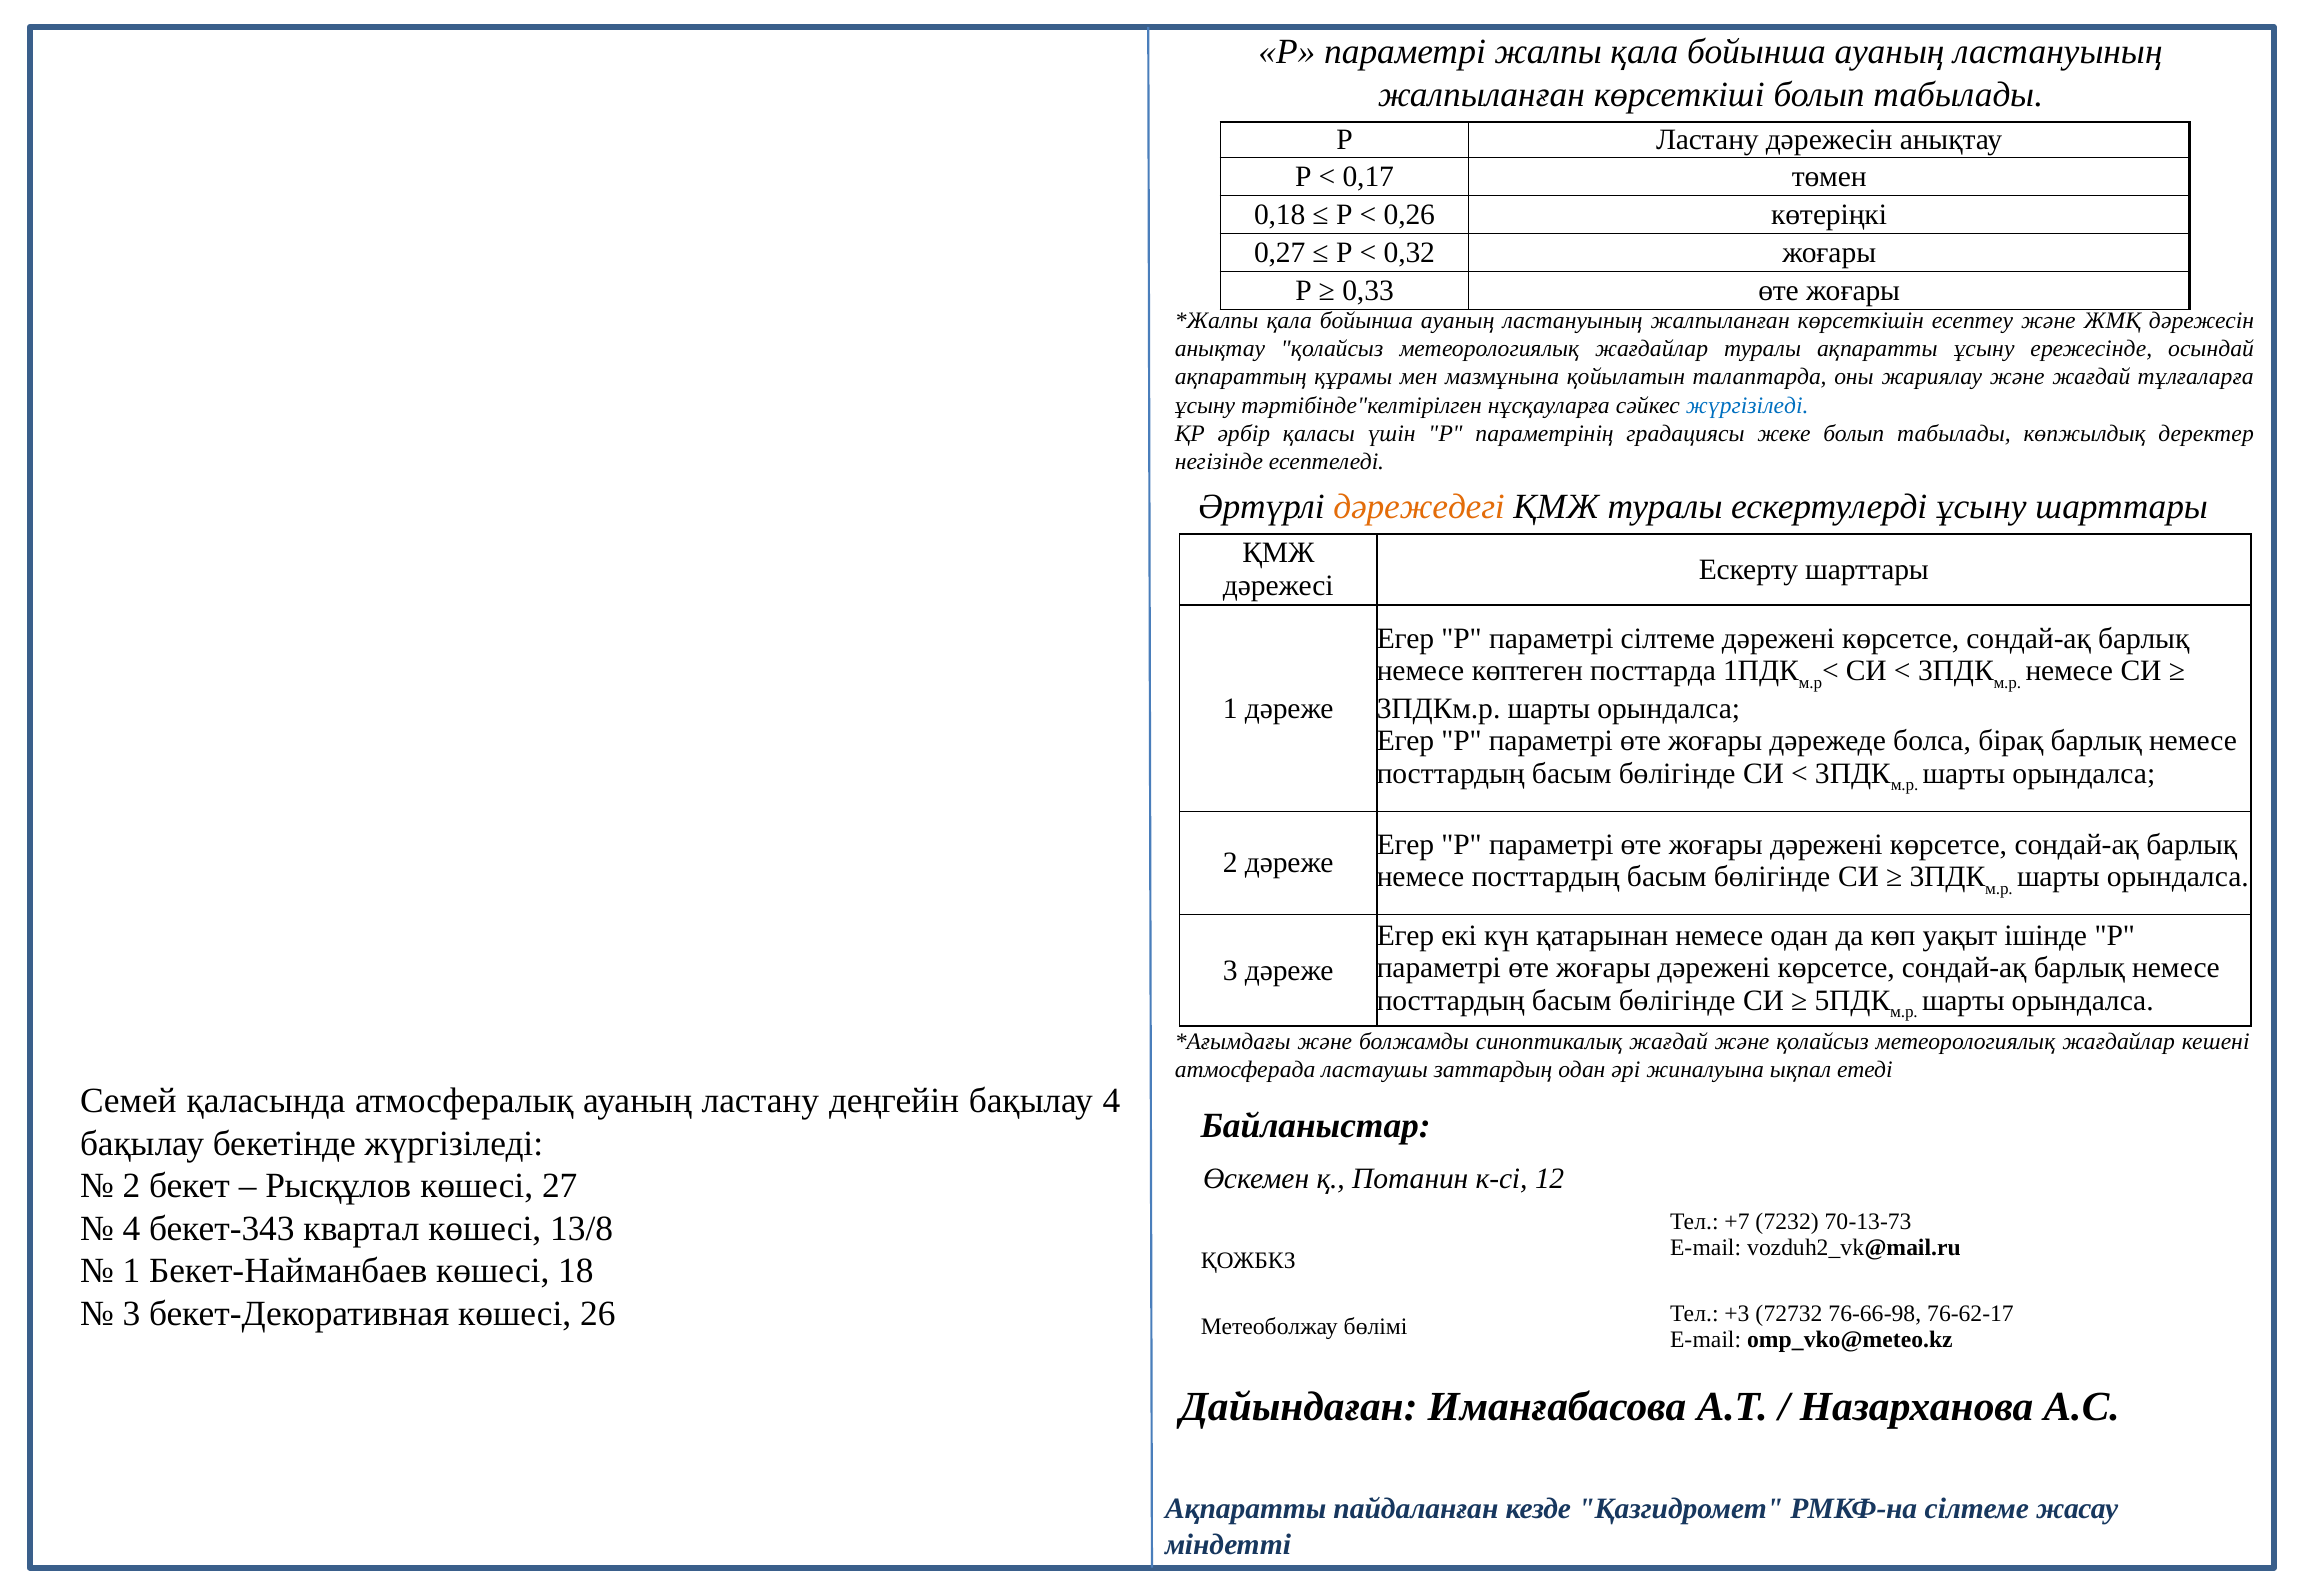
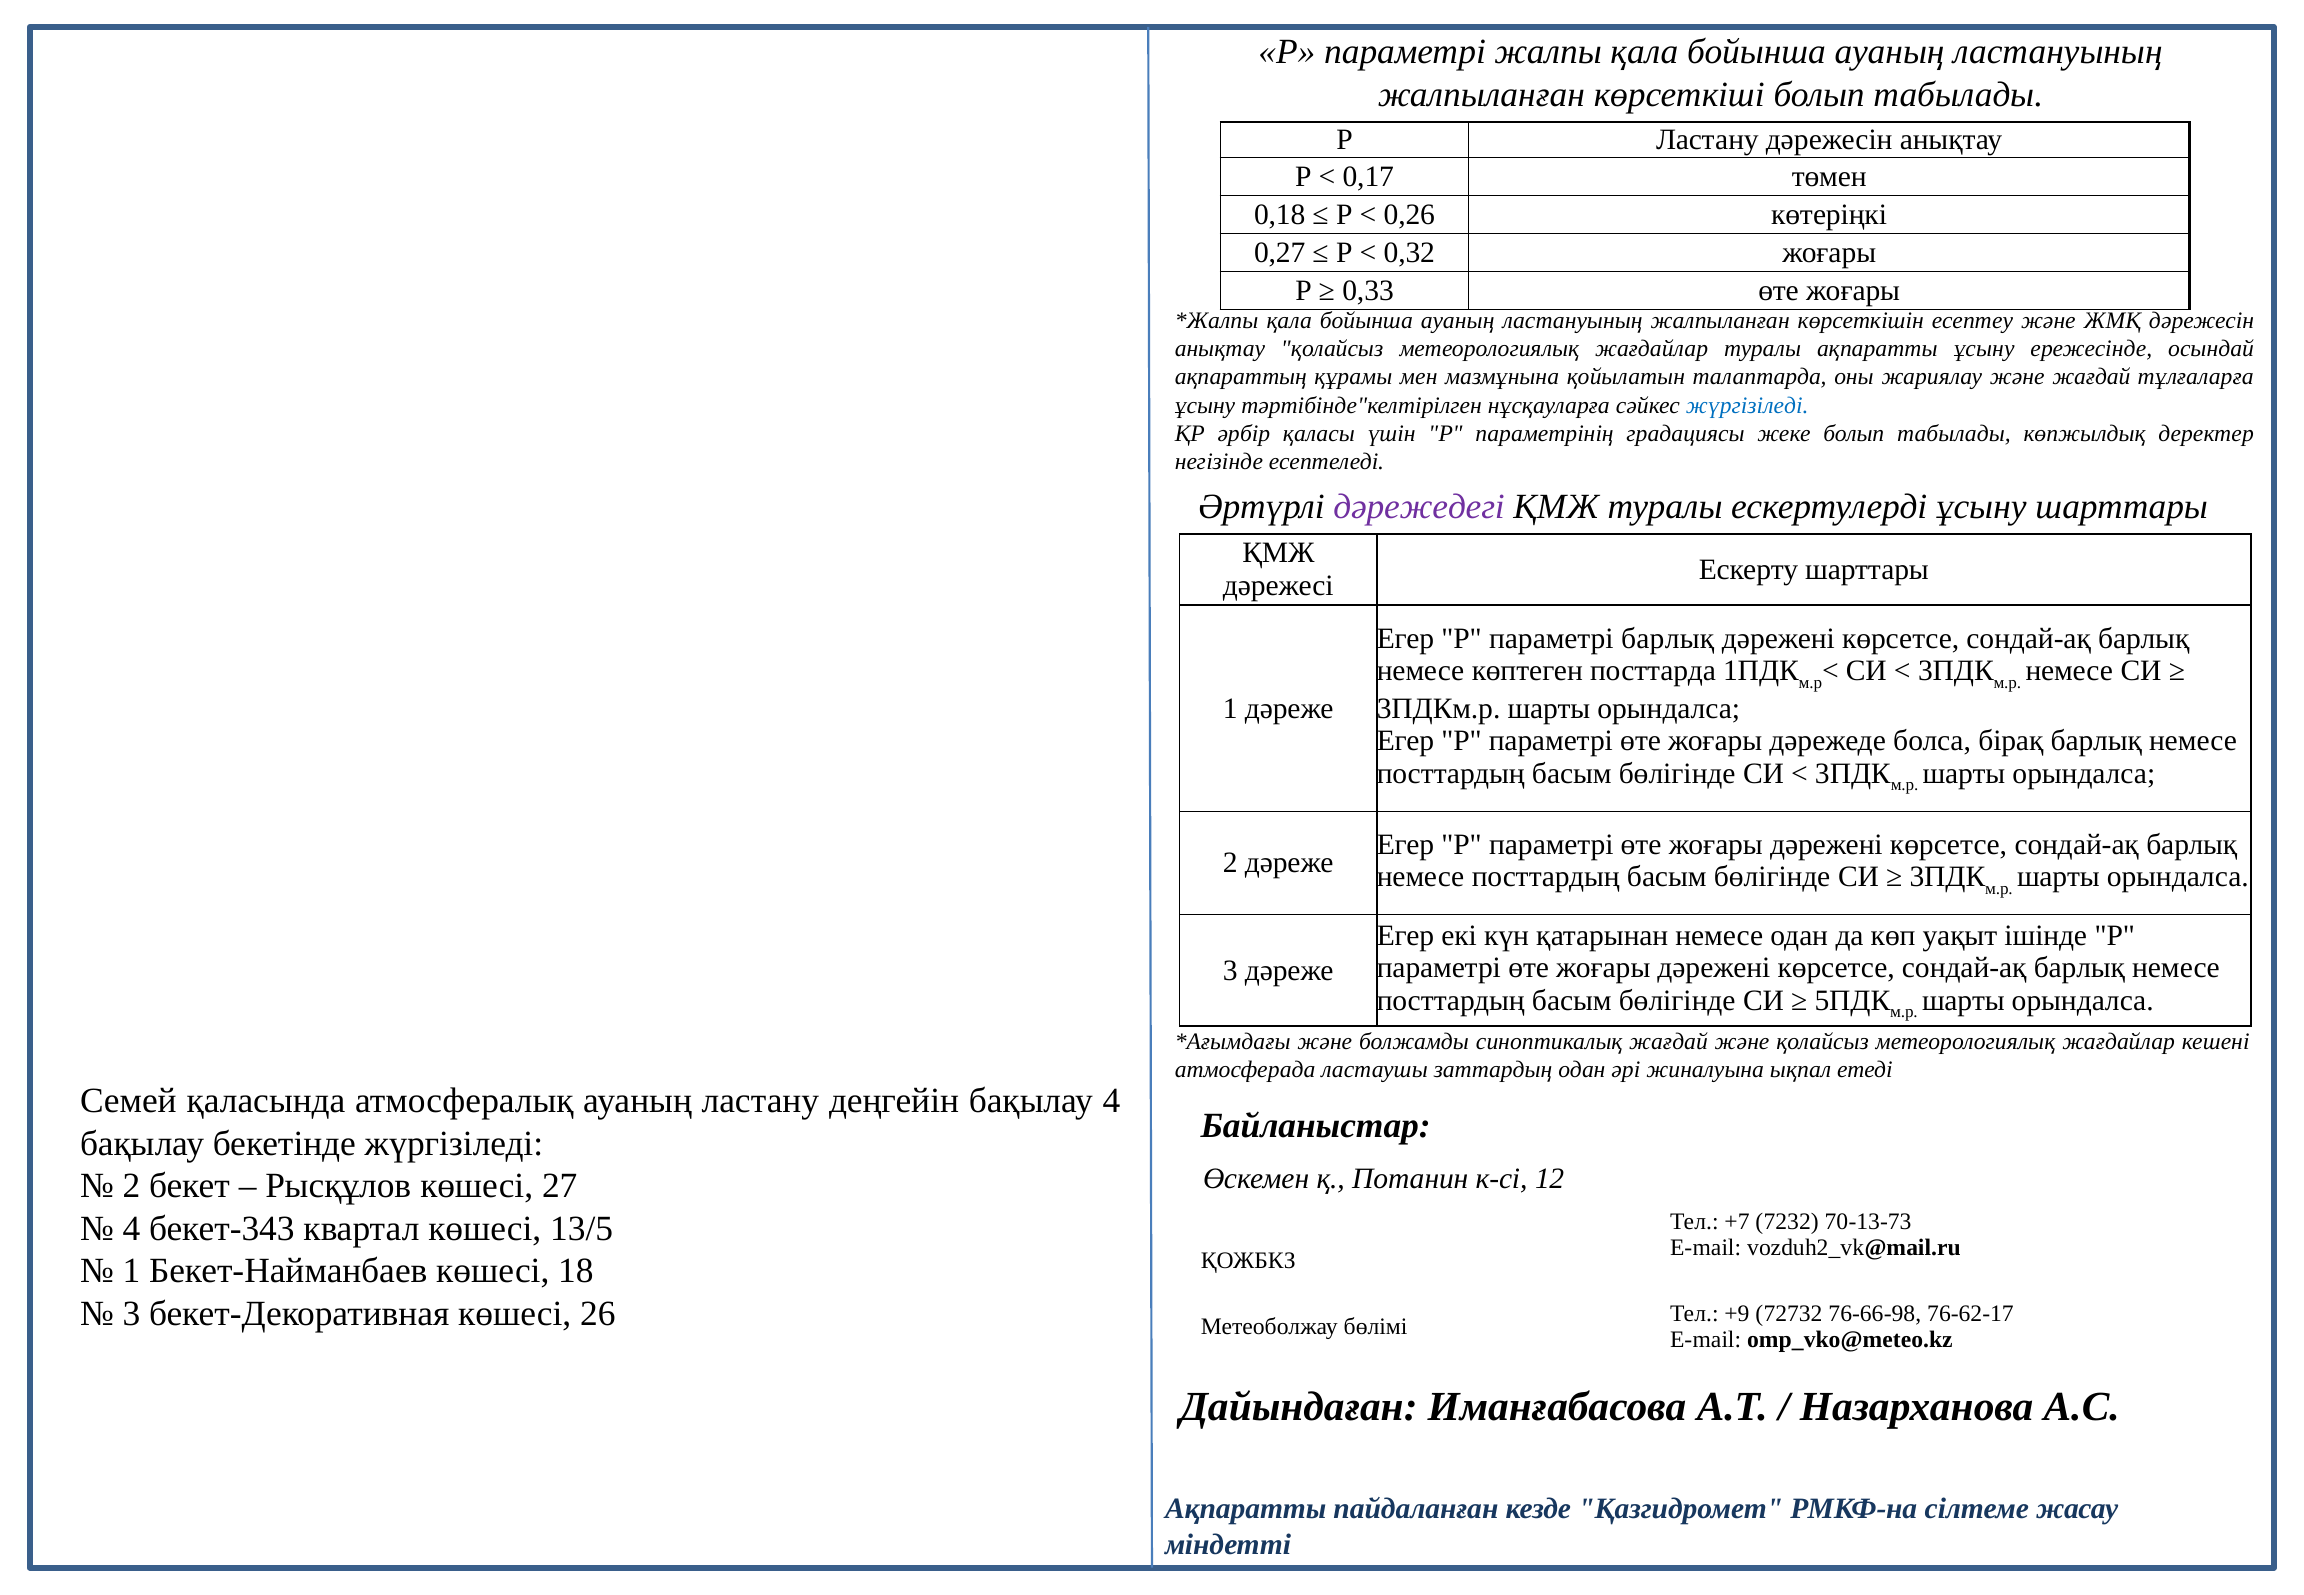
дәрежедегі colour: orange -> purple
параметрі сілтеме: сілтеме -> барлық
13/8: 13/8 -> 13/5
+3: +3 -> +9
